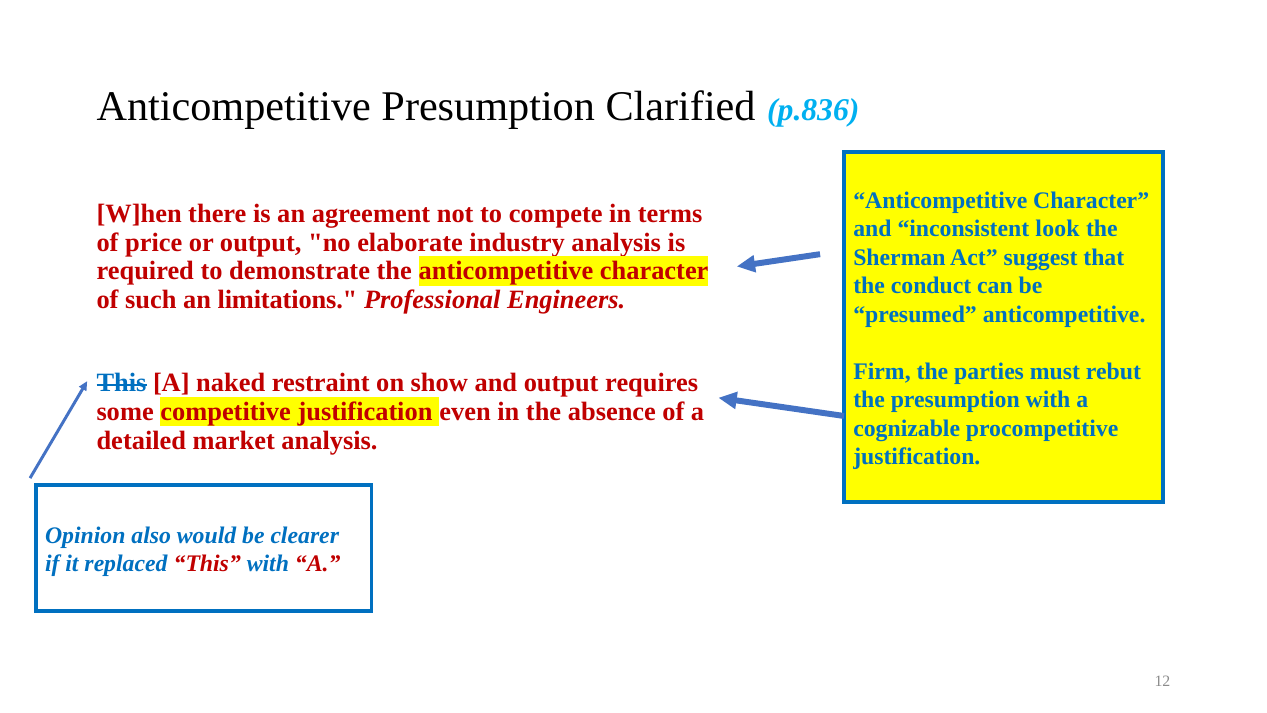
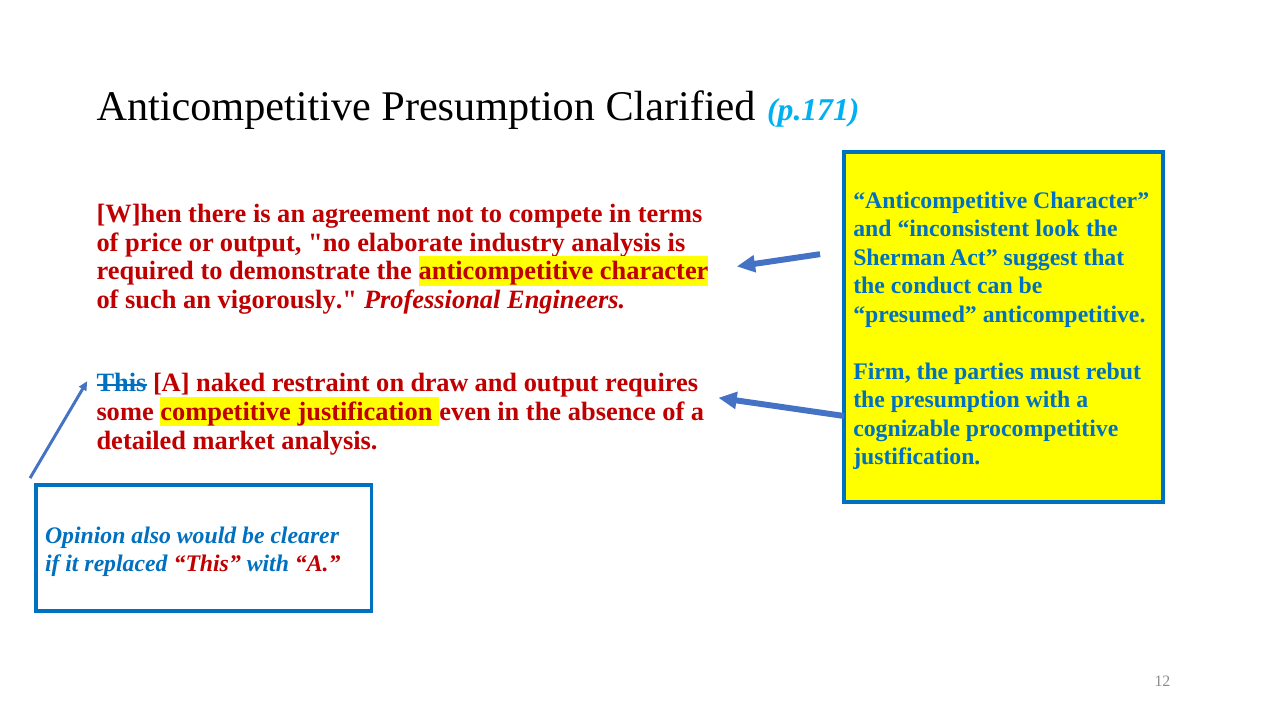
p.836: p.836 -> p.171
limitations: limitations -> vigorously
show: show -> draw
